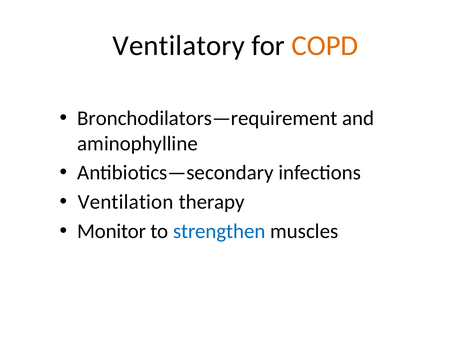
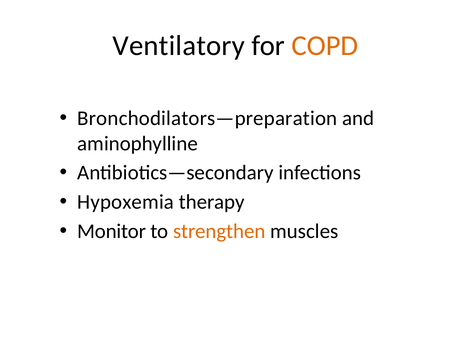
Bronchodilators—requirement: Bronchodilators—requirement -> Bronchodilators—preparation
Ventilation: Ventilation -> Hypoxemia
strengthen colour: blue -> orange
